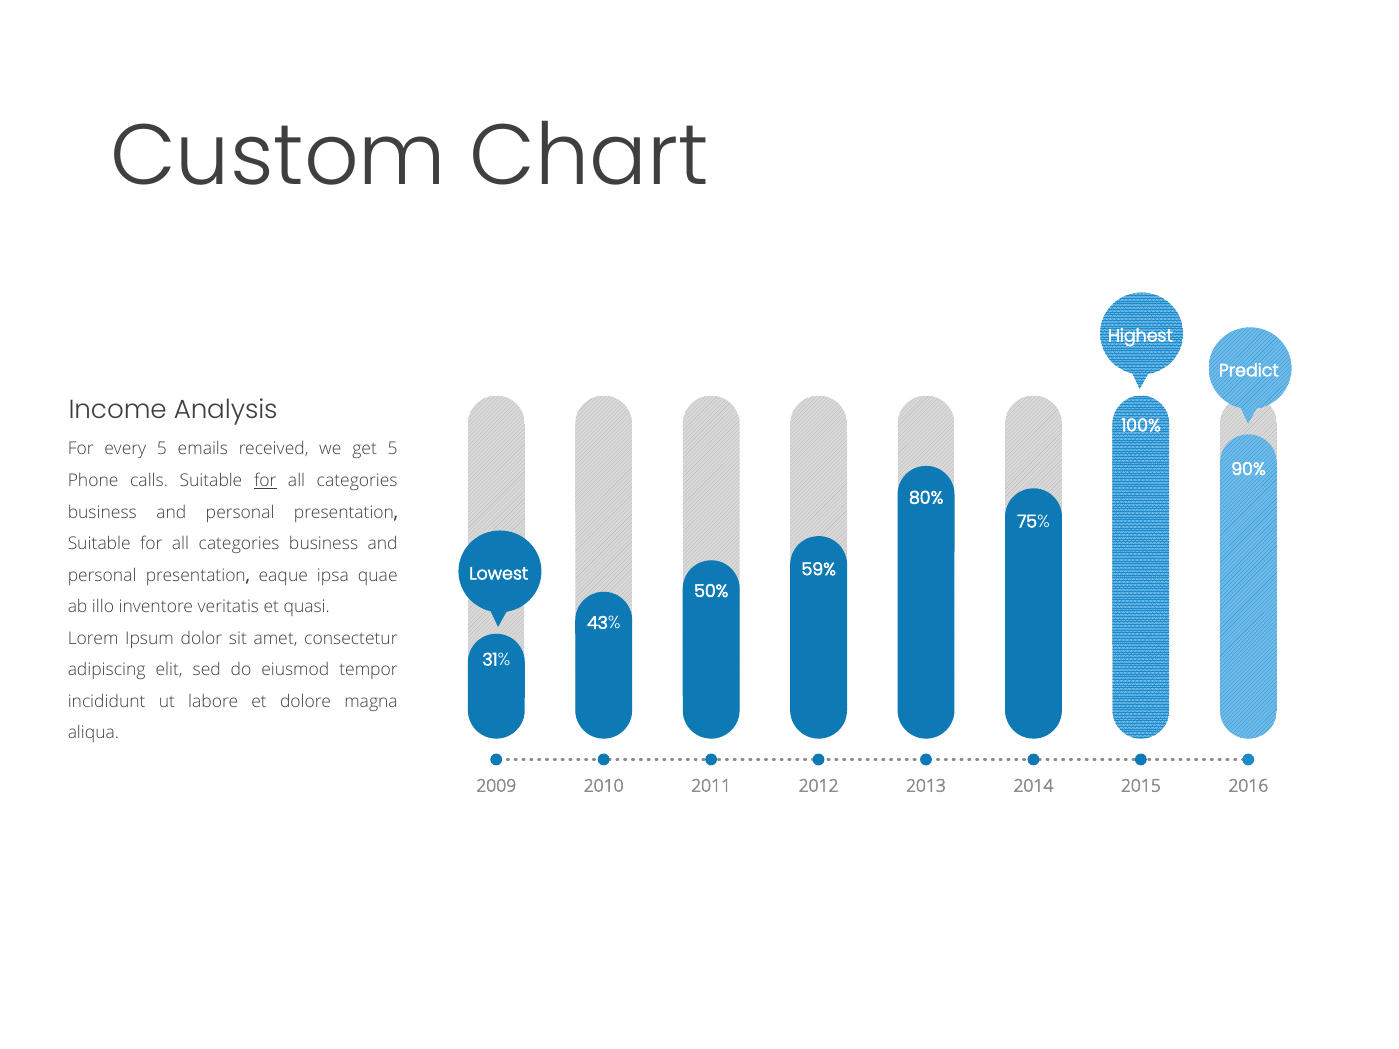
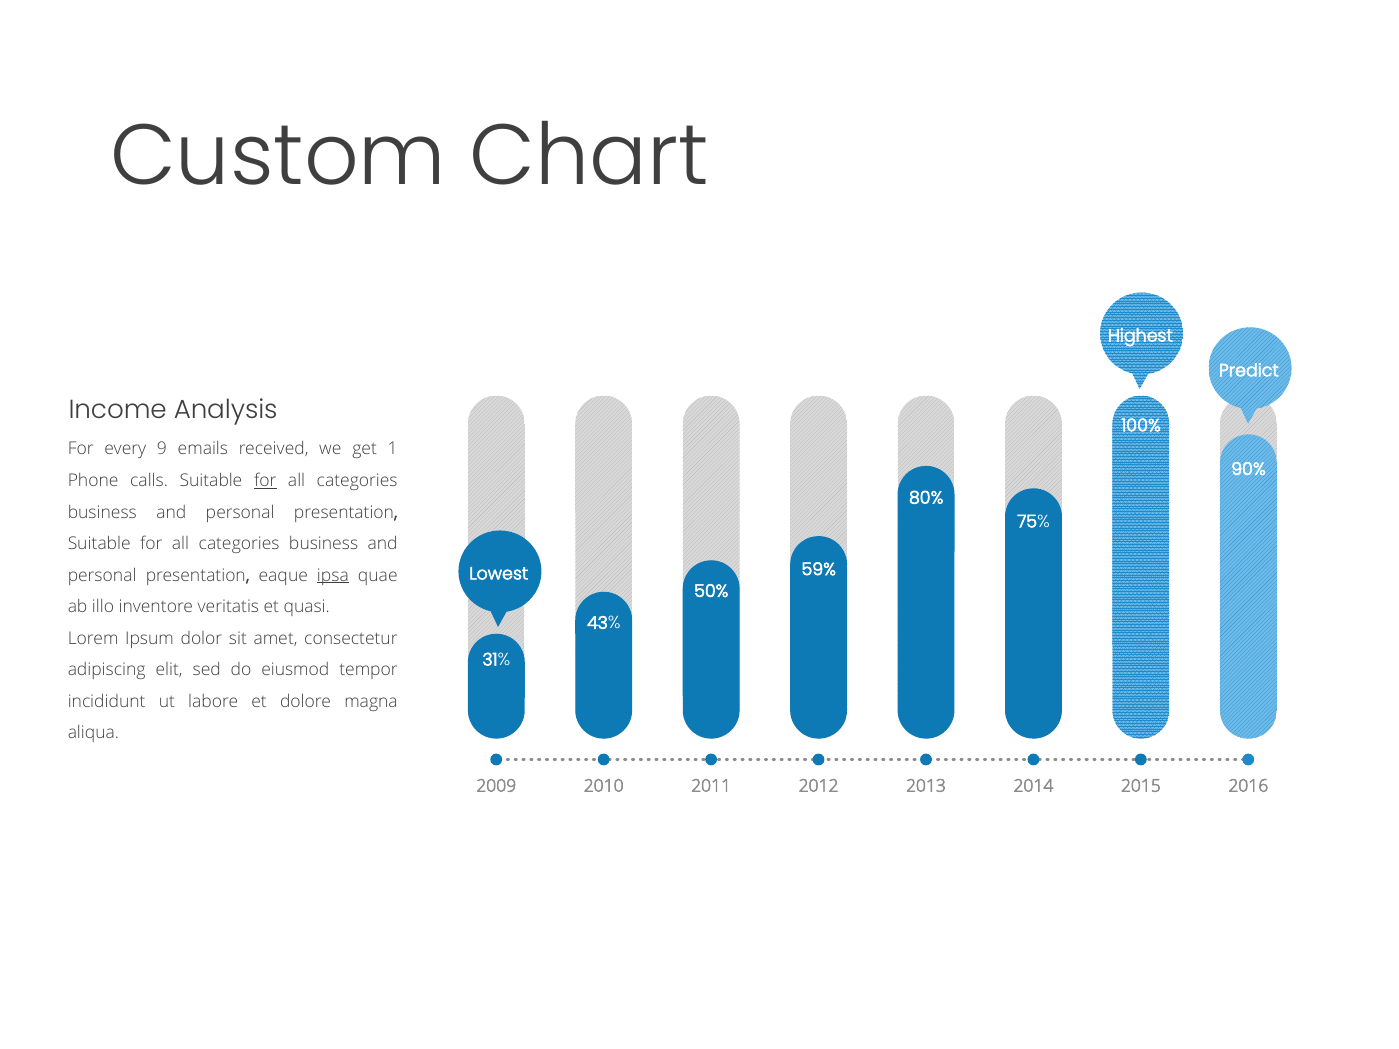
every 5: 5 -> 9
get 5: 5 -> 1
ipsa underline: none -> present
